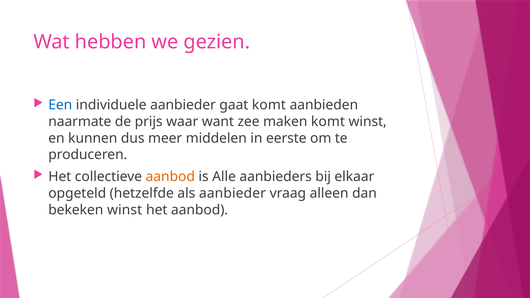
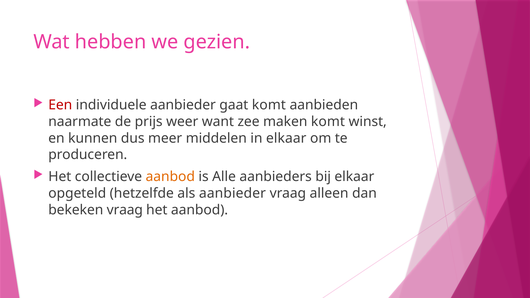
Een colour: blue -> red
waar: waar -> weer
in eerste: eerste -> elkaar
bekeken winst: winst -> vraag
